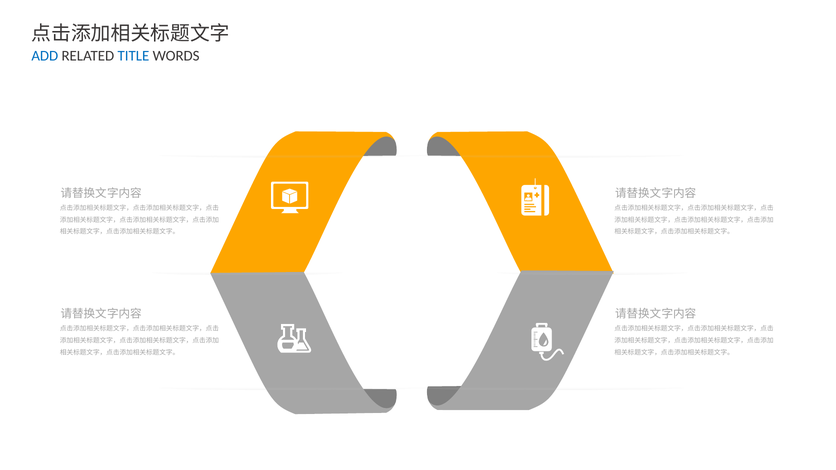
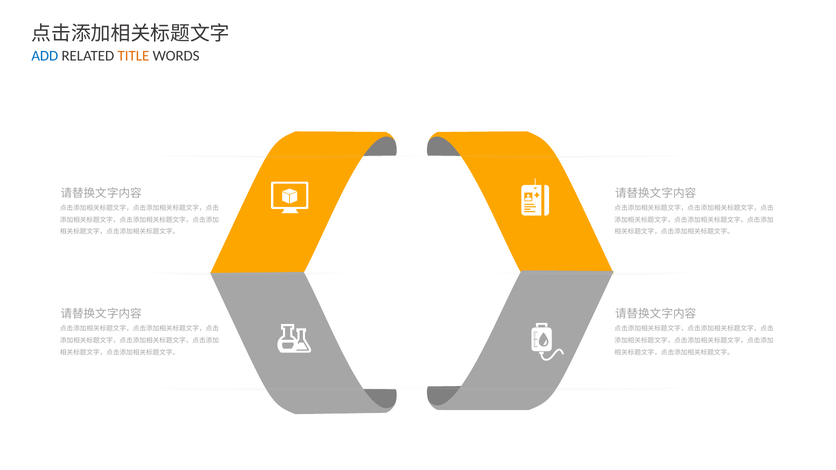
TITLE colour: blue -> orange
